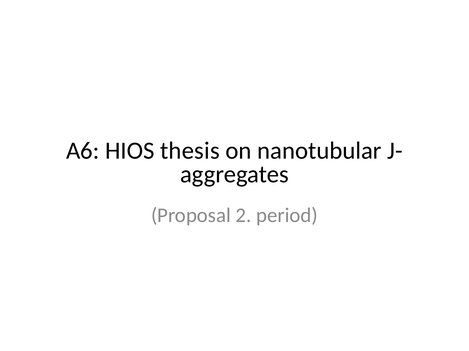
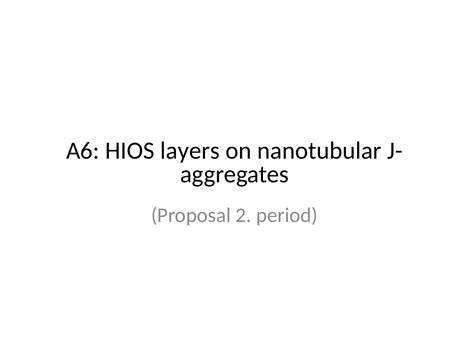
thesis: thesis -> layers
